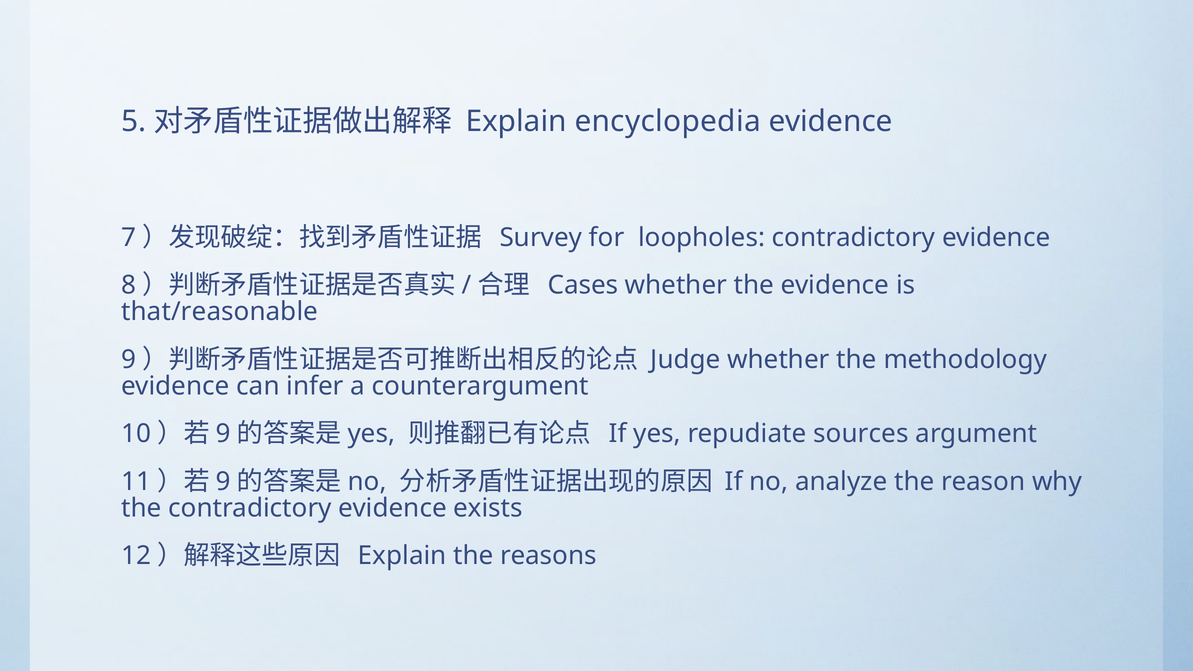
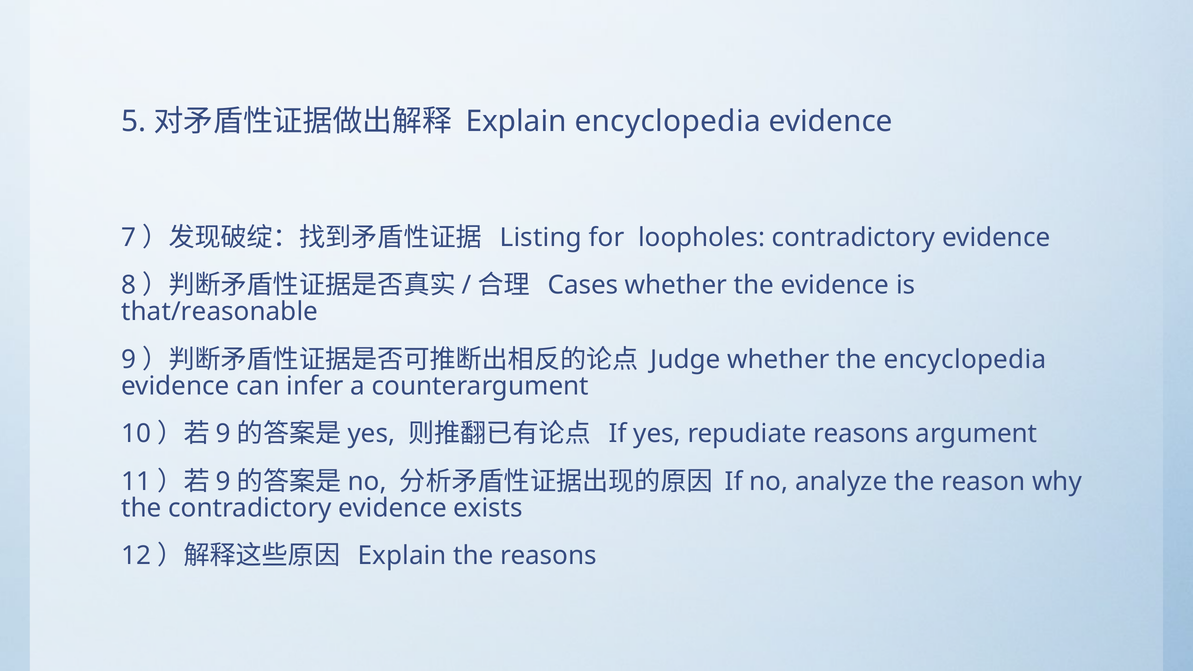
Survey: Survey -> Listing
the methodology: methodology -> encyclopedia
repudiate sources: sources -> reasons
